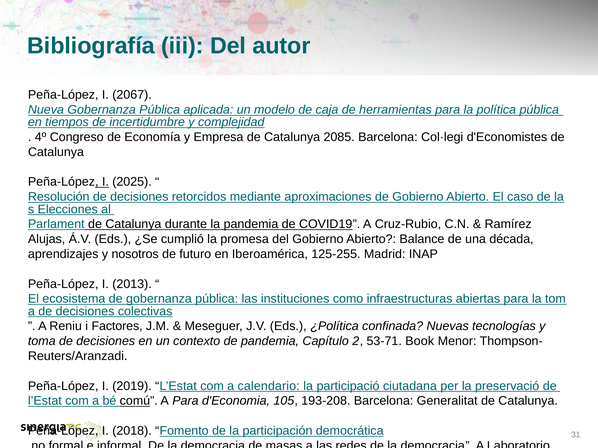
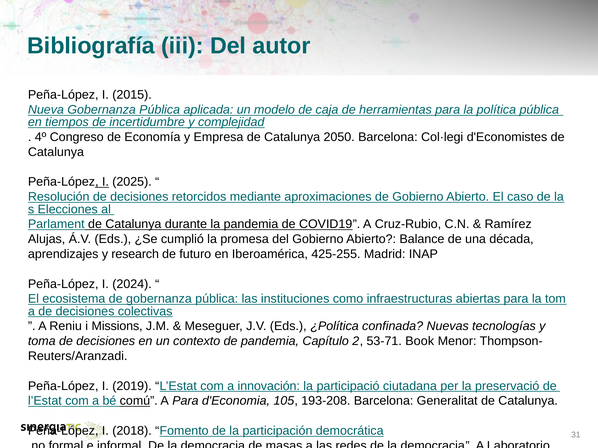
2067: 2067 -> 2015
2085: 2085 -> 2050
nosotros: nosotros -> research
125-255: 125-255 -> 425-255
2013: 2013 -> 2024
Factores: Factores -> Missions
calendario: calendario -> innovación
